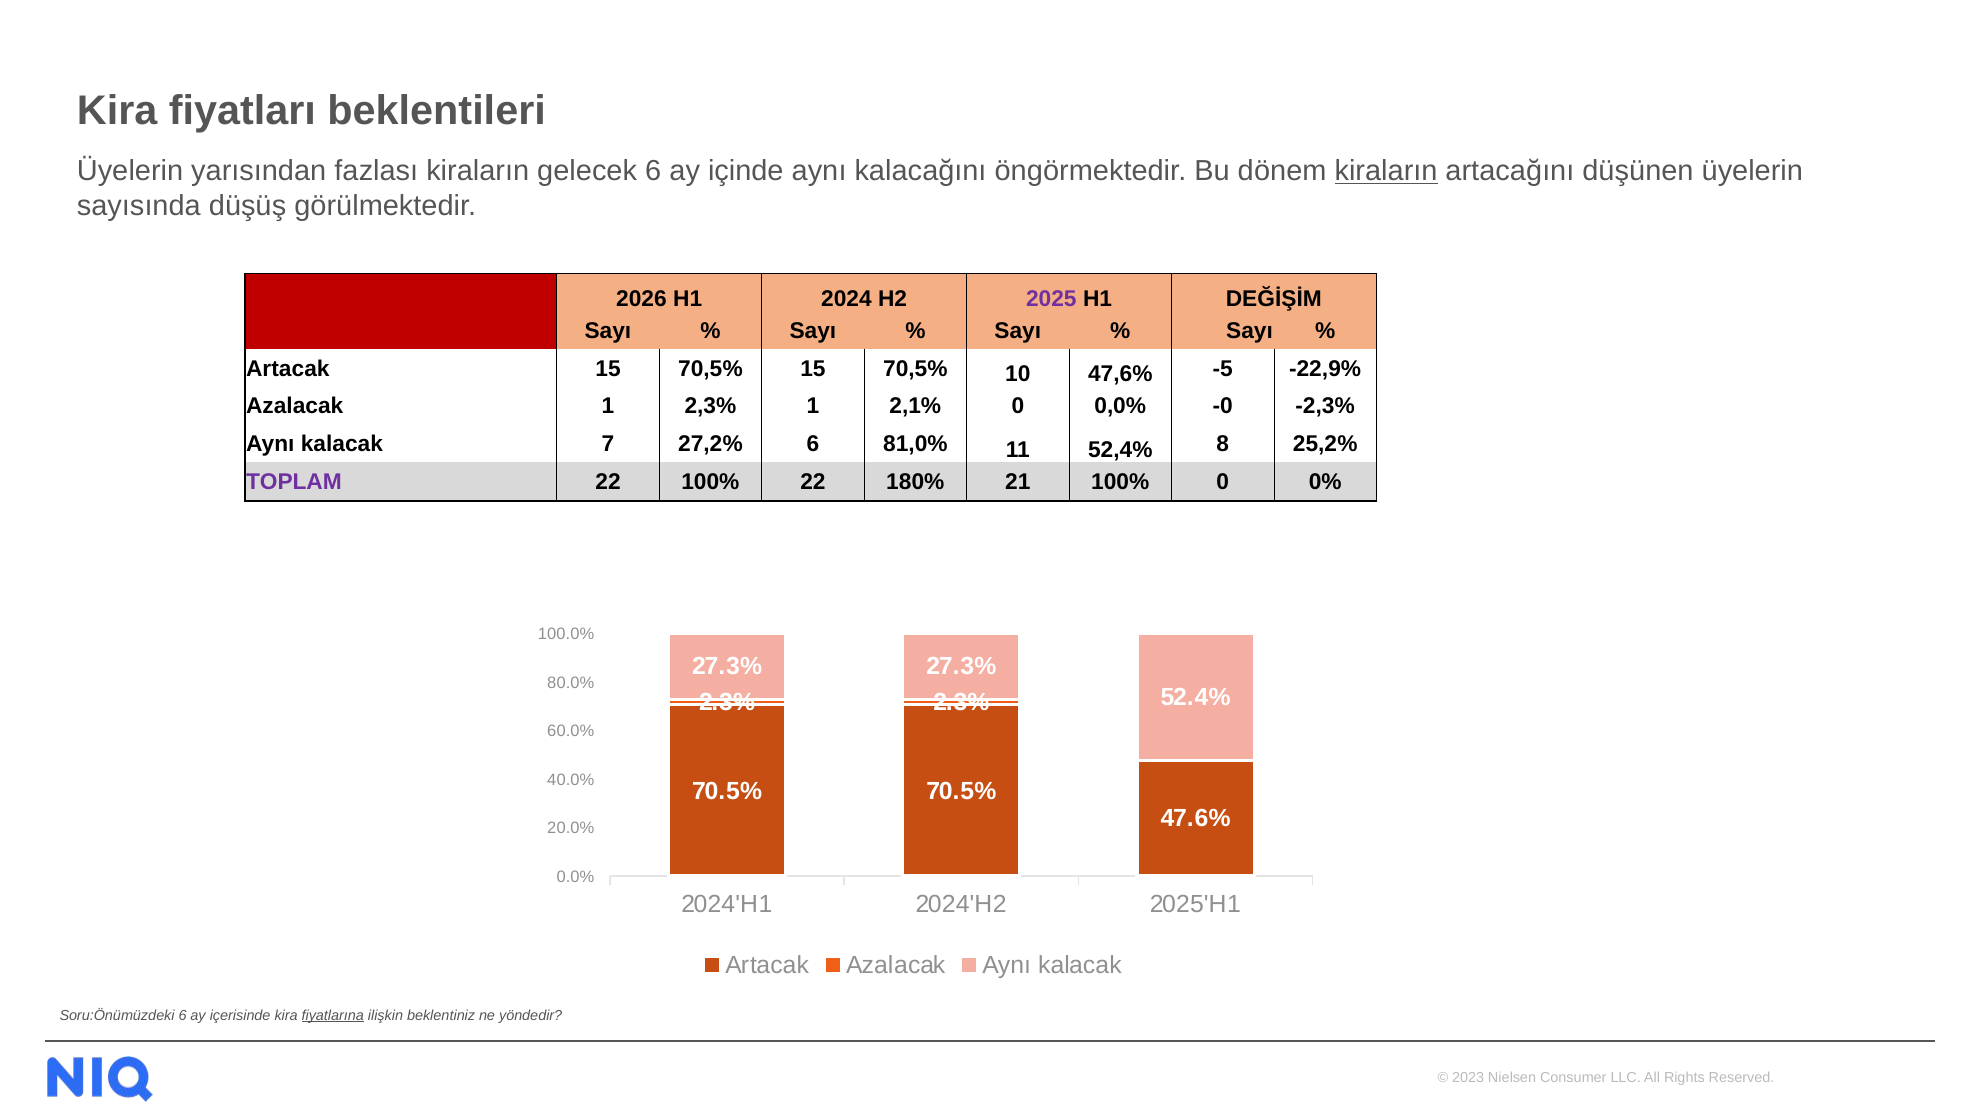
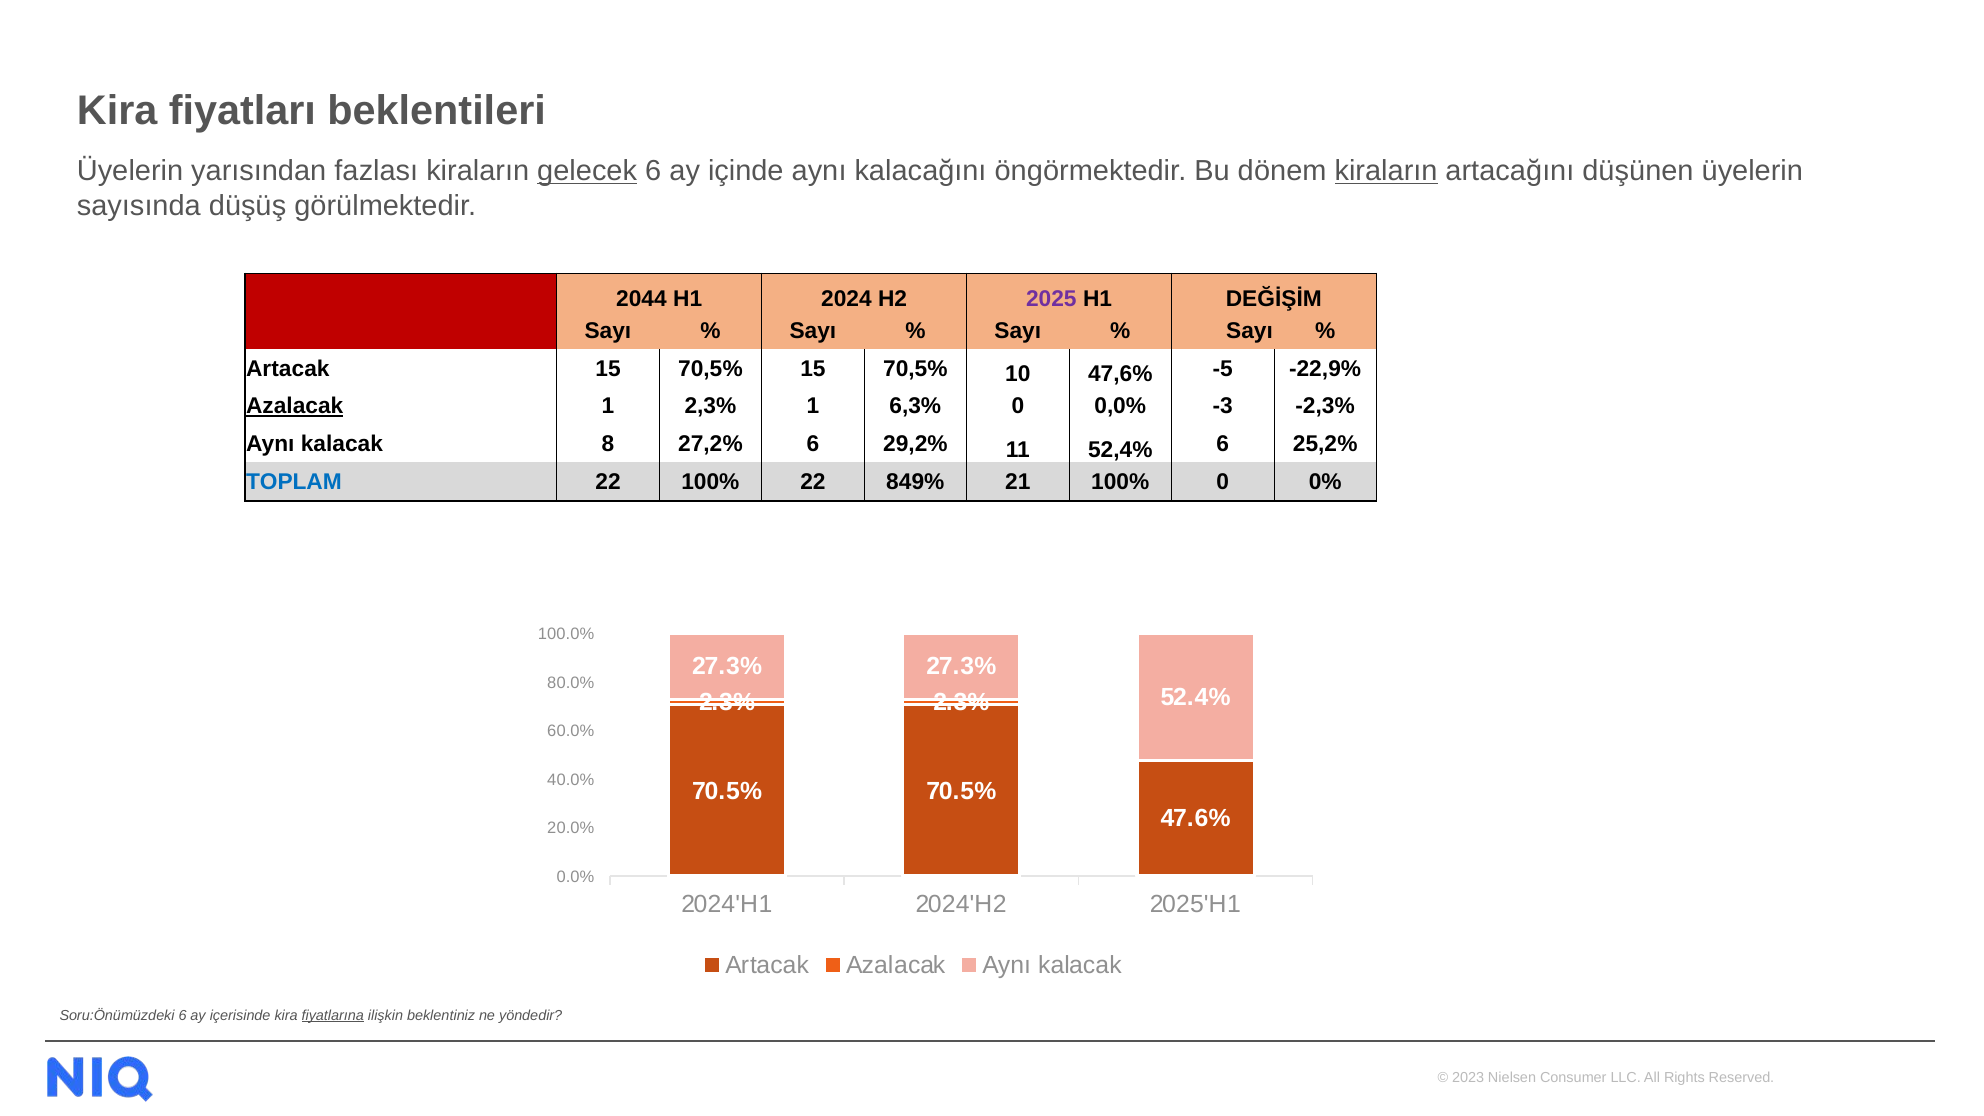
gelecek underline: none -> present
2026: 2026 -> 2044
Azalacak at (295, 406) underline: none -> present
2,1%: 2,1% -> 6,3%
-0: -0 -> -3
7: 7 -> 8
81,0%: 81,0% -> 29,2%
52,4% 8: 8 -> 6
TOPLAM colour: purple -> blue
180%: 180% -> 849%
